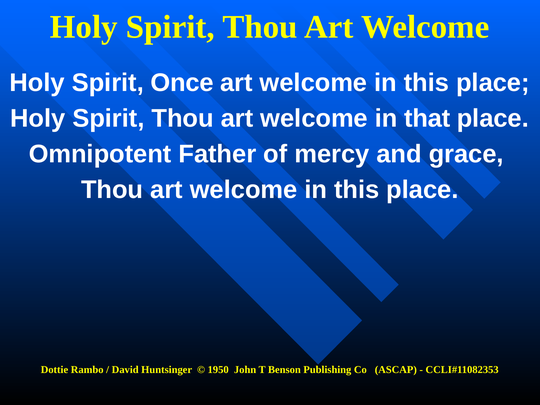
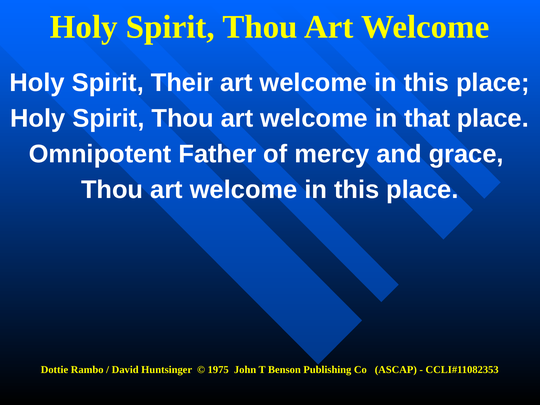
Once: Once -> Their
1950: 1950 -> 1975
